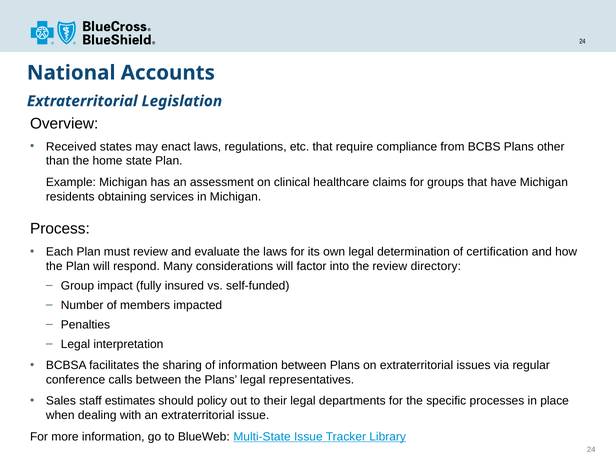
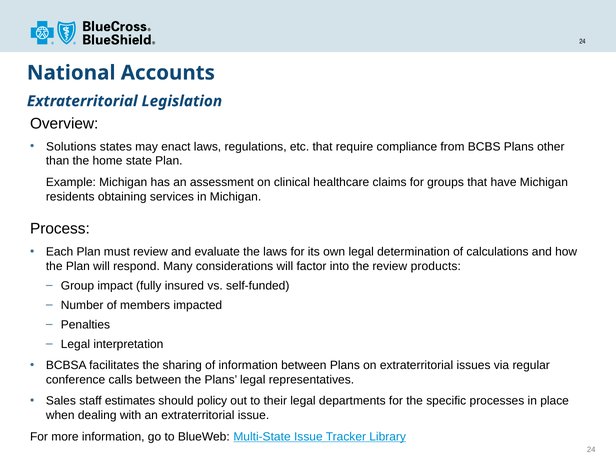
Received: Received -> Solutions
certification: certification -> calculations
directory: directory -> products
